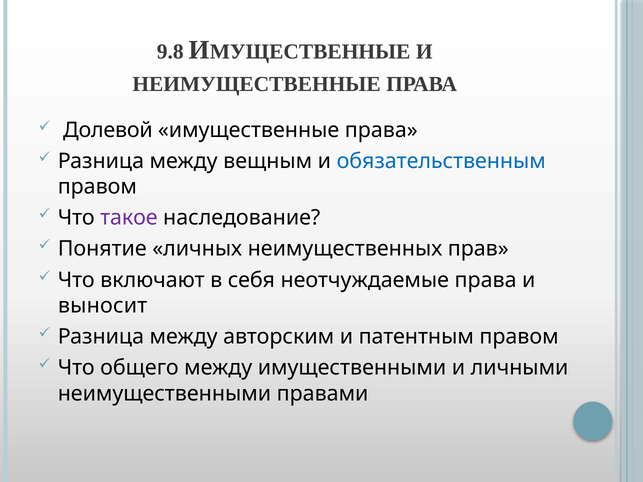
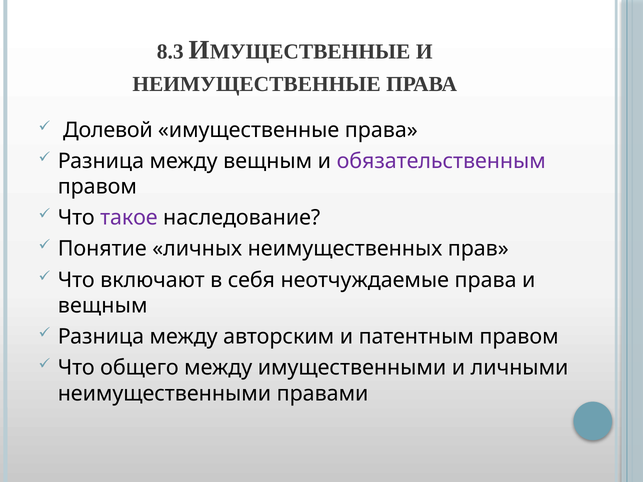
9.8: 9.8 -> 8.3
обязательственным colour: blue -> purple
выносит at (103, 306): выносит -> вещным
